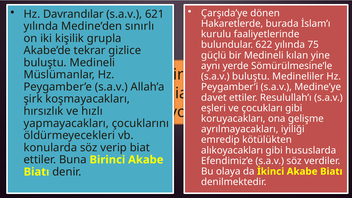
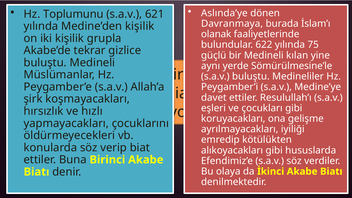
Çarşıda’ye: Çarşıda’ye -> Aslında’ye
Davrandılar: Davrandılar -> Toplumunu
Hakaretlerde: Hakaretlerde -> Davranmaya
Medine’den sınırlı: sınırlı -> kişilik
kurulu: kurulu -> olanak
